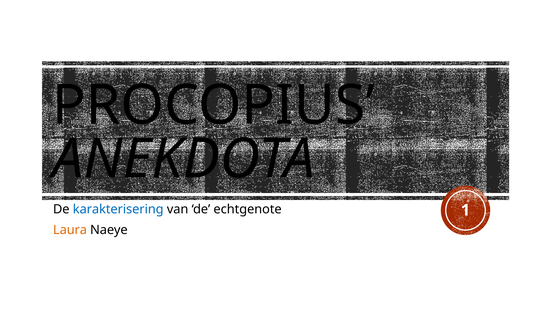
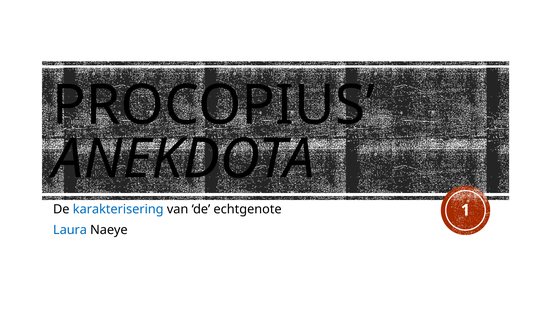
Laura colour: orange -> blue
